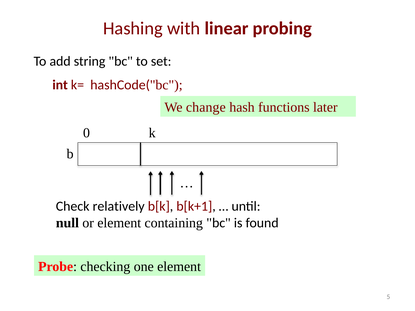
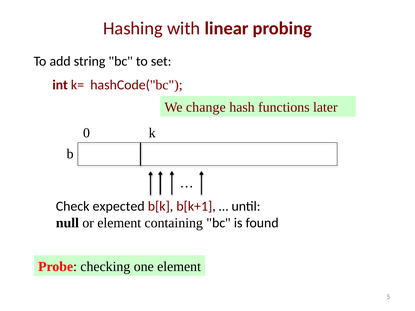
relatively: relatively -> expected
